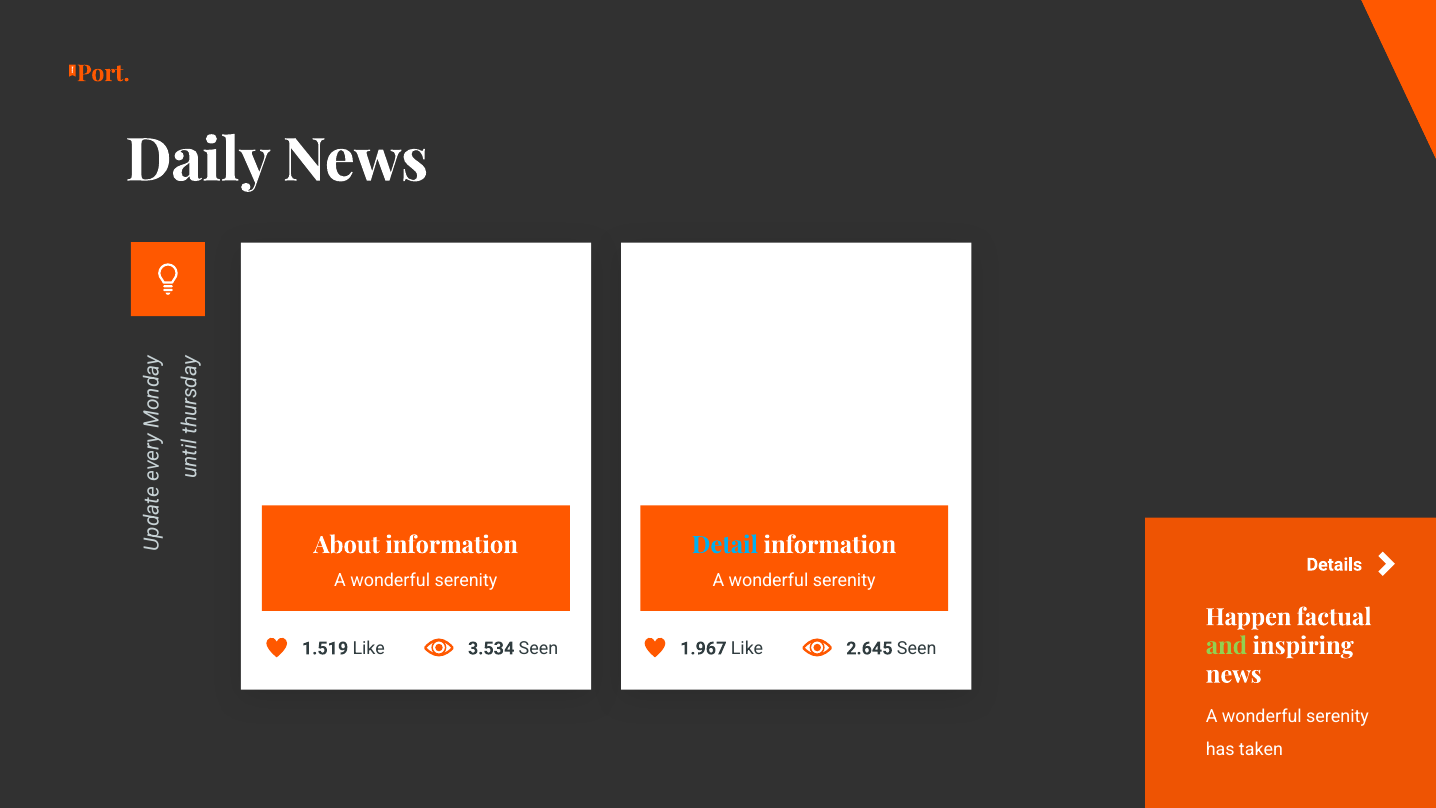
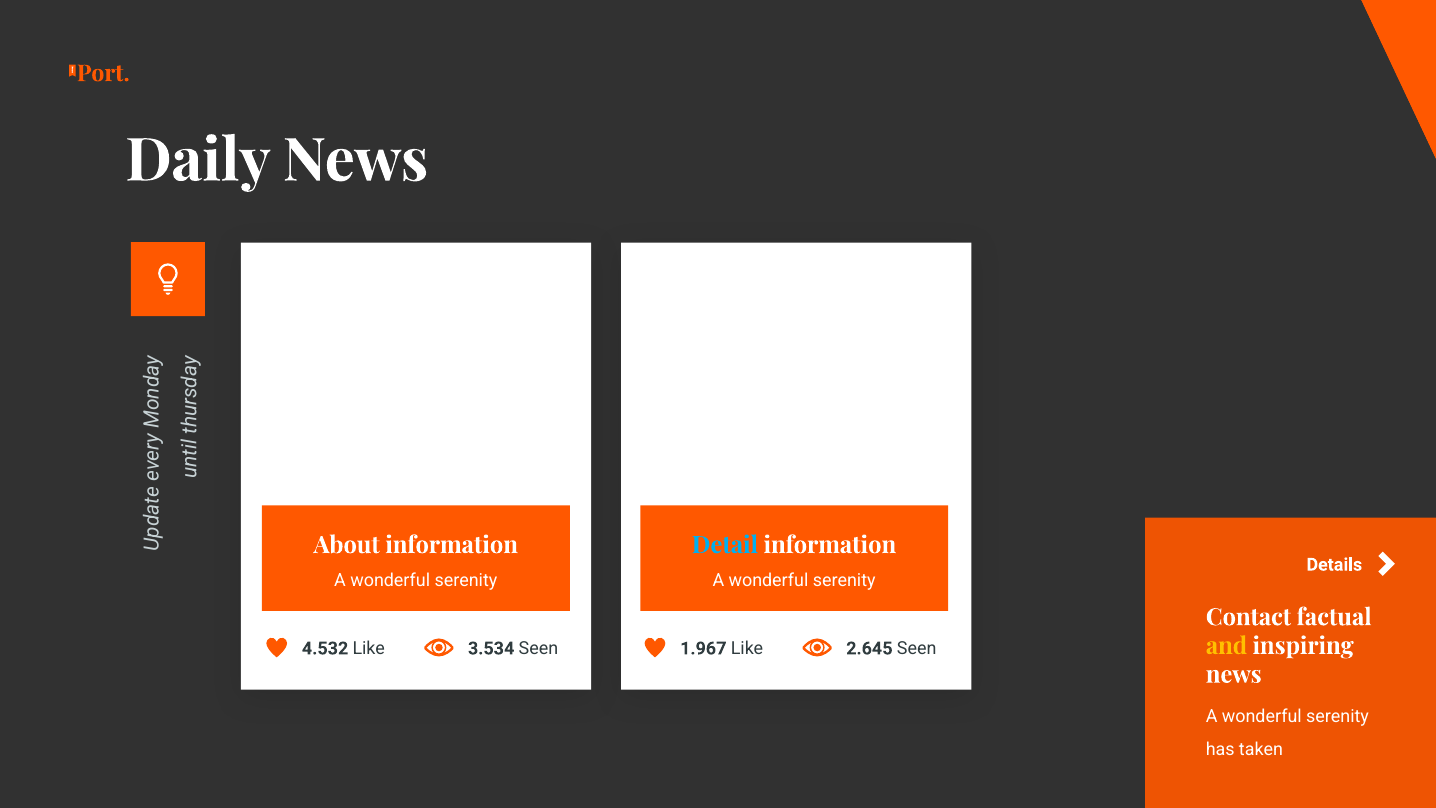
Happen: Happen -> Contact
and colour: light green -> yellow
1.519: 1.519 -> 4.532
